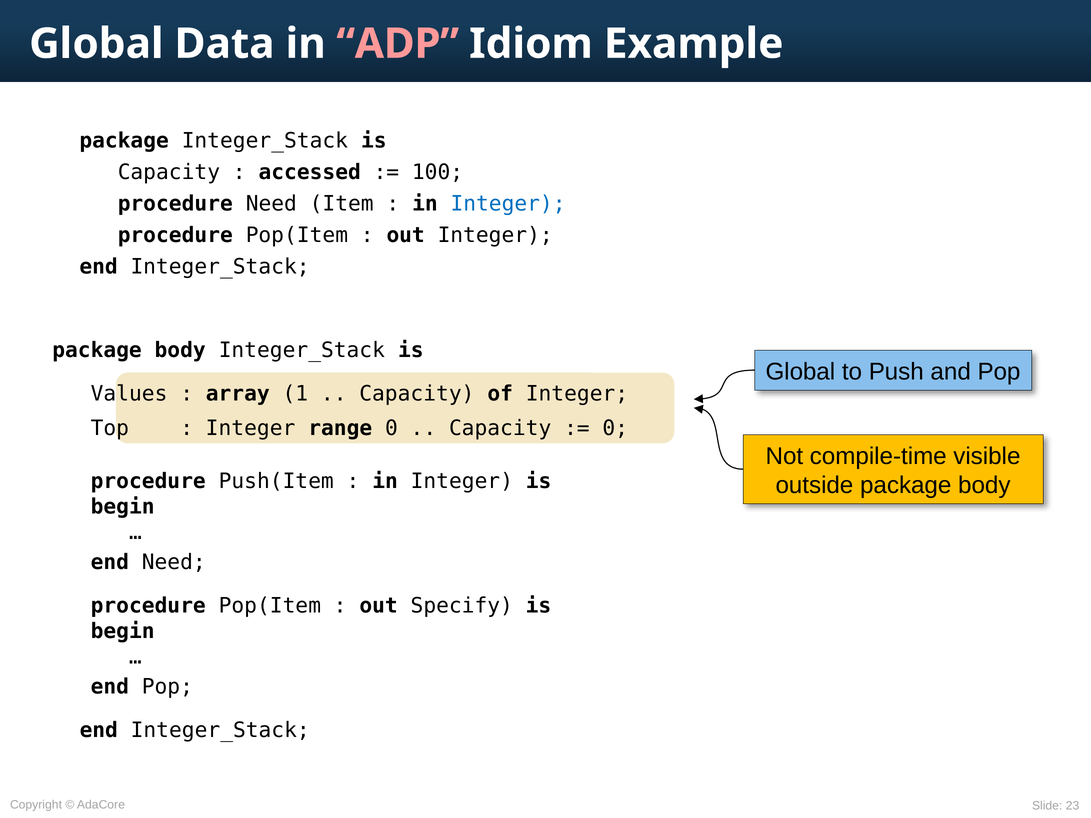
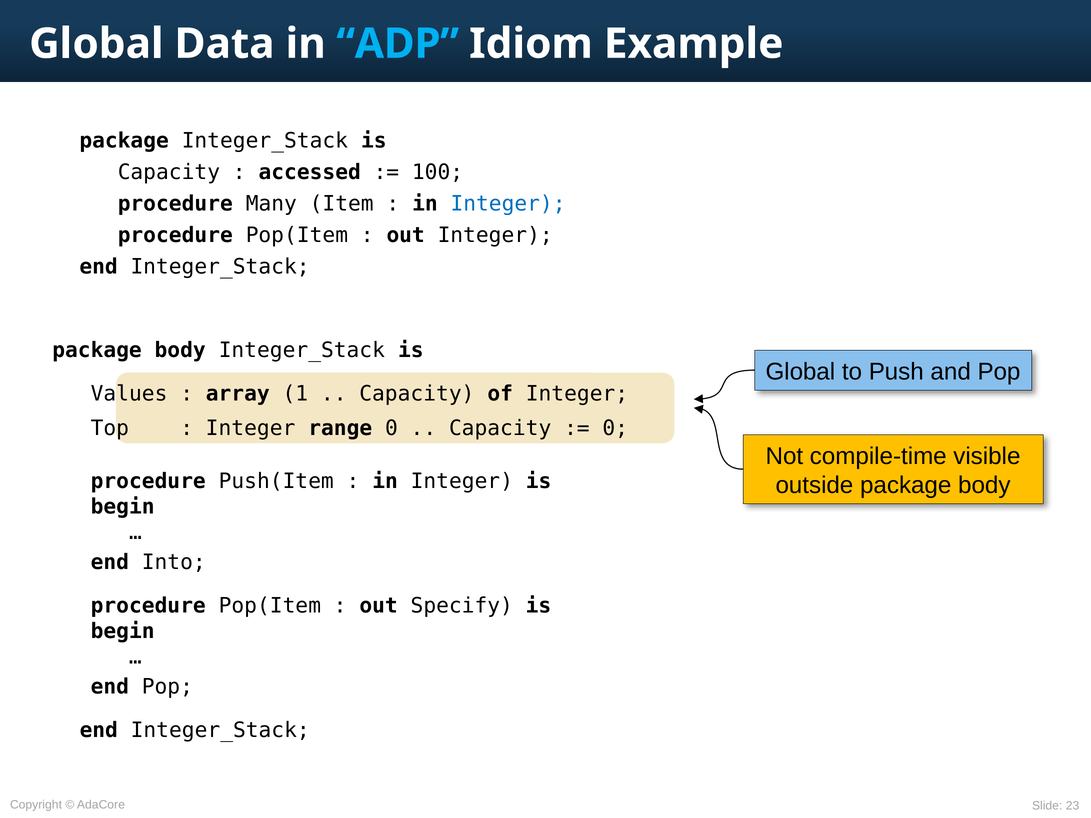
ADP colour: pink -> light blue
procedure Need: Need -> Many
end Need: Need -> Into
